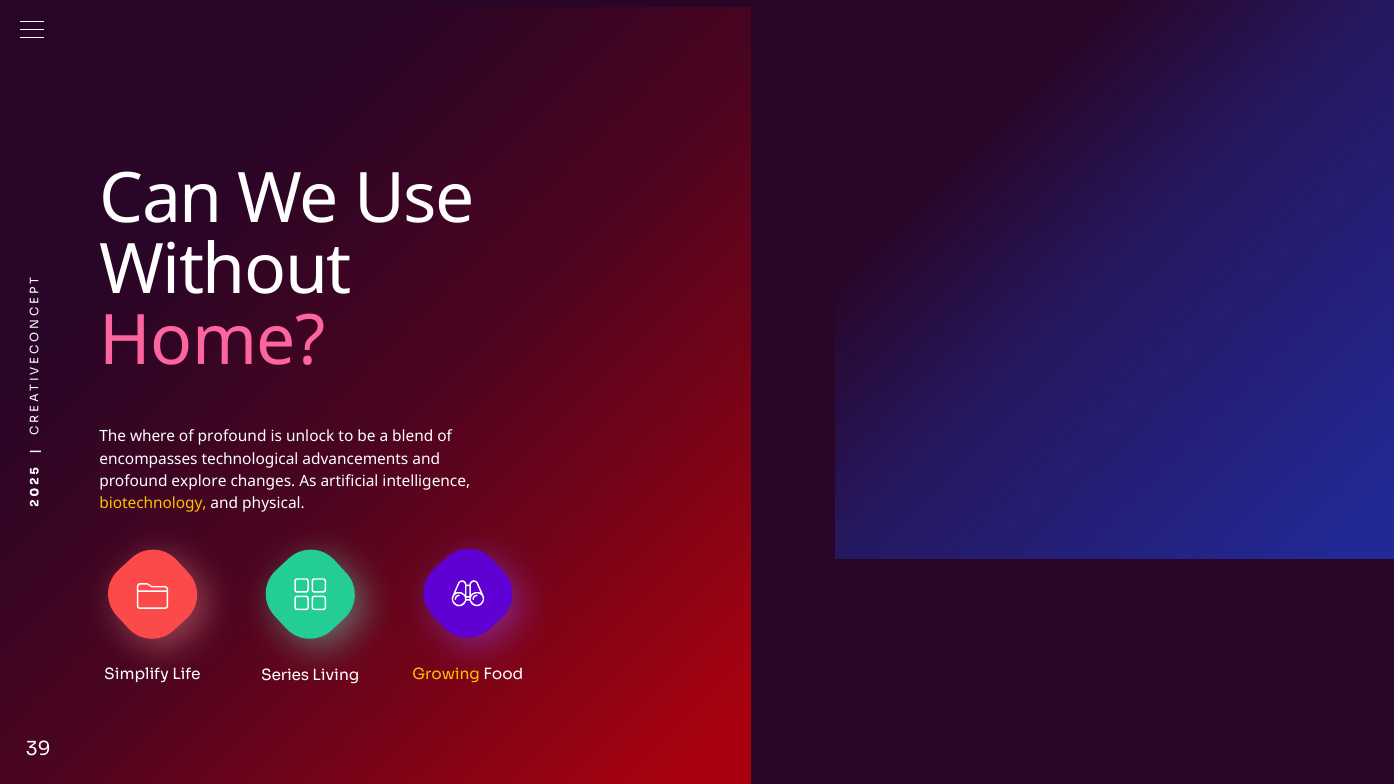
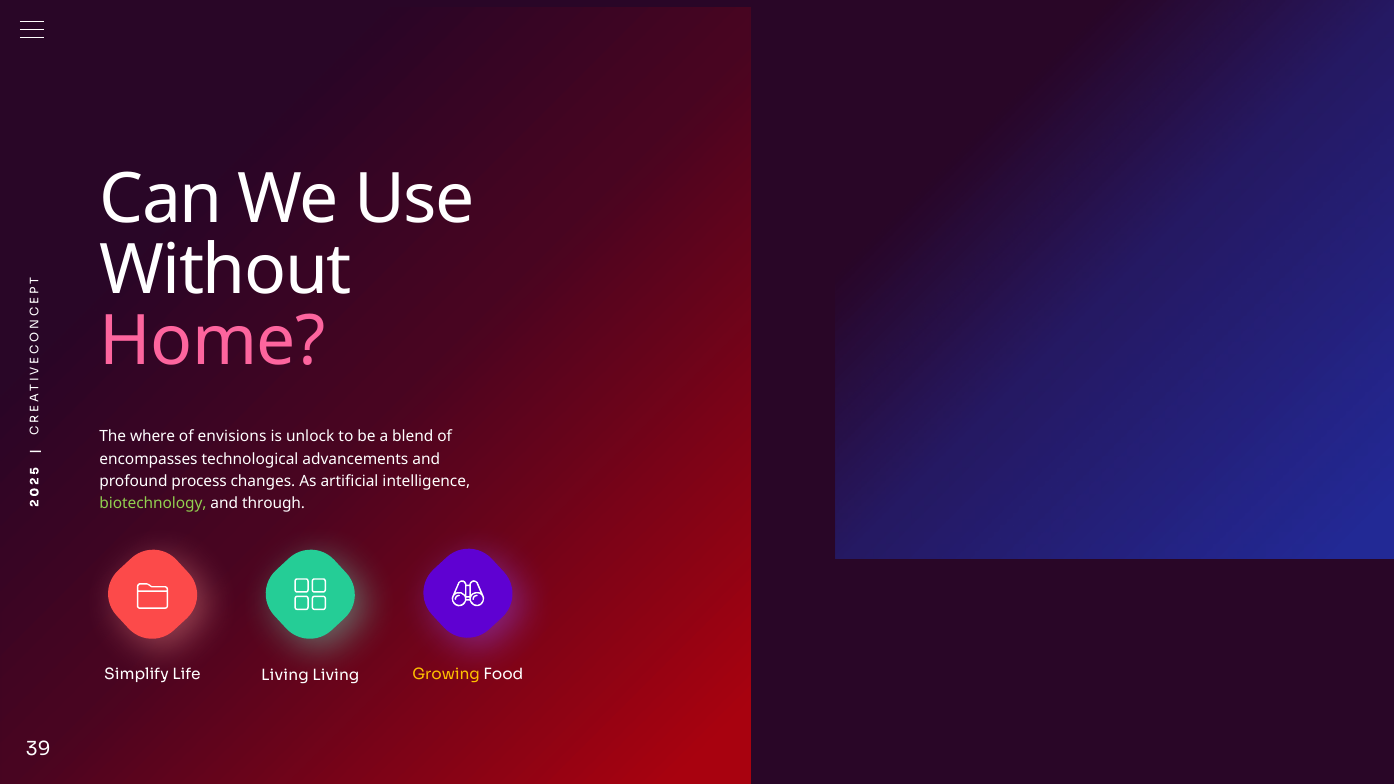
of profound: profound -> envisions
explore: explore -> process
biotechnology colour: yellow -> light green
physical: physical -> through
Life Series: Series -> Living
